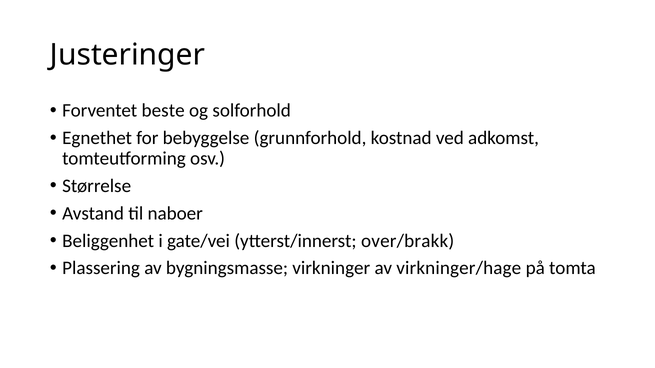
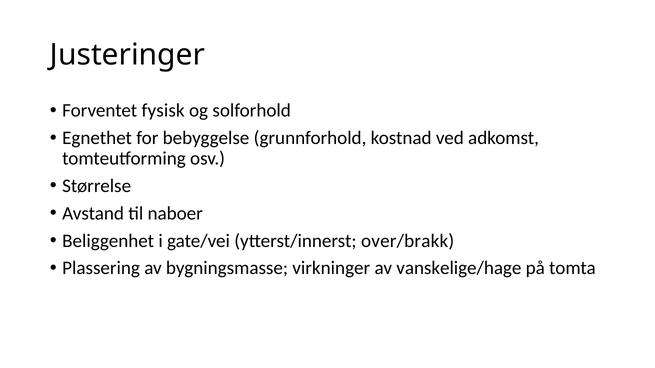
beste: beste -> fysisk
virkninger/hage: virkninger/hage -> vanskelige/hage
